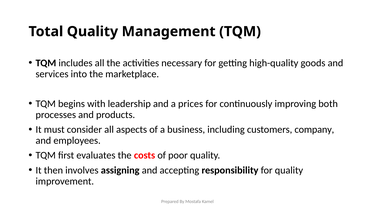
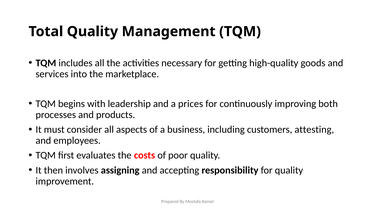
company: company -> attesting
